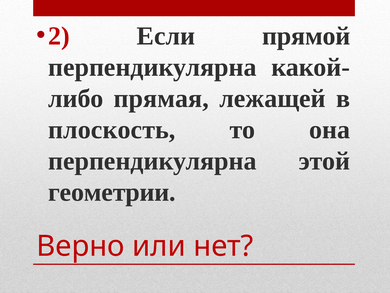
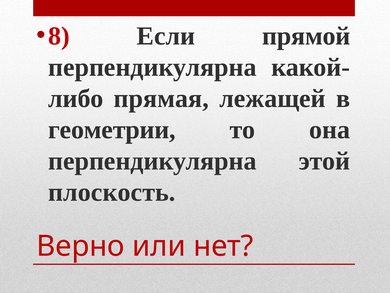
2: 2 -> 8
плоскость: плоскость -> геометрии
геометрии: геометрии -> плоскость
